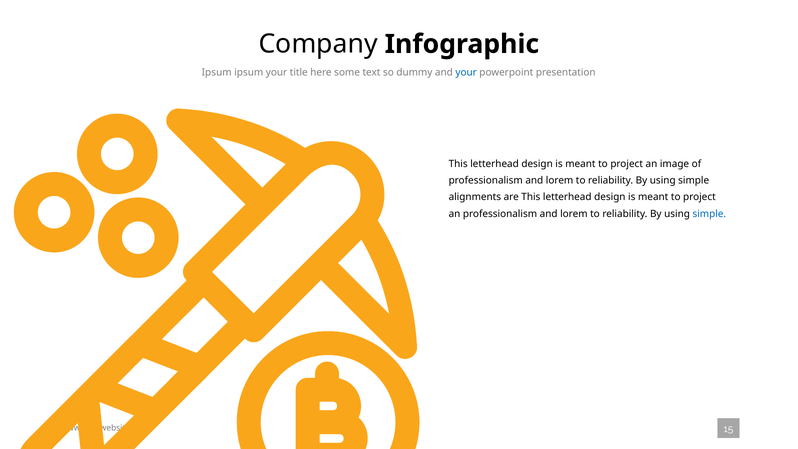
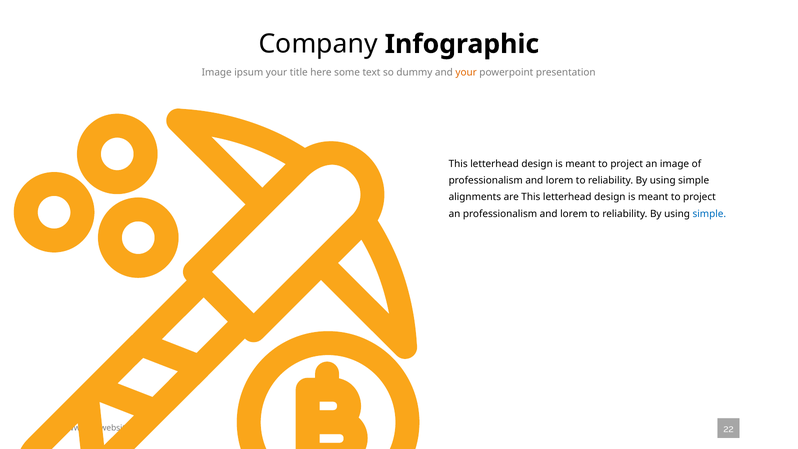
Ipsum at (217, 72): Ipsum -> Image
your at (466, 72) colour: blue -> orange
15: 15 -> 22
